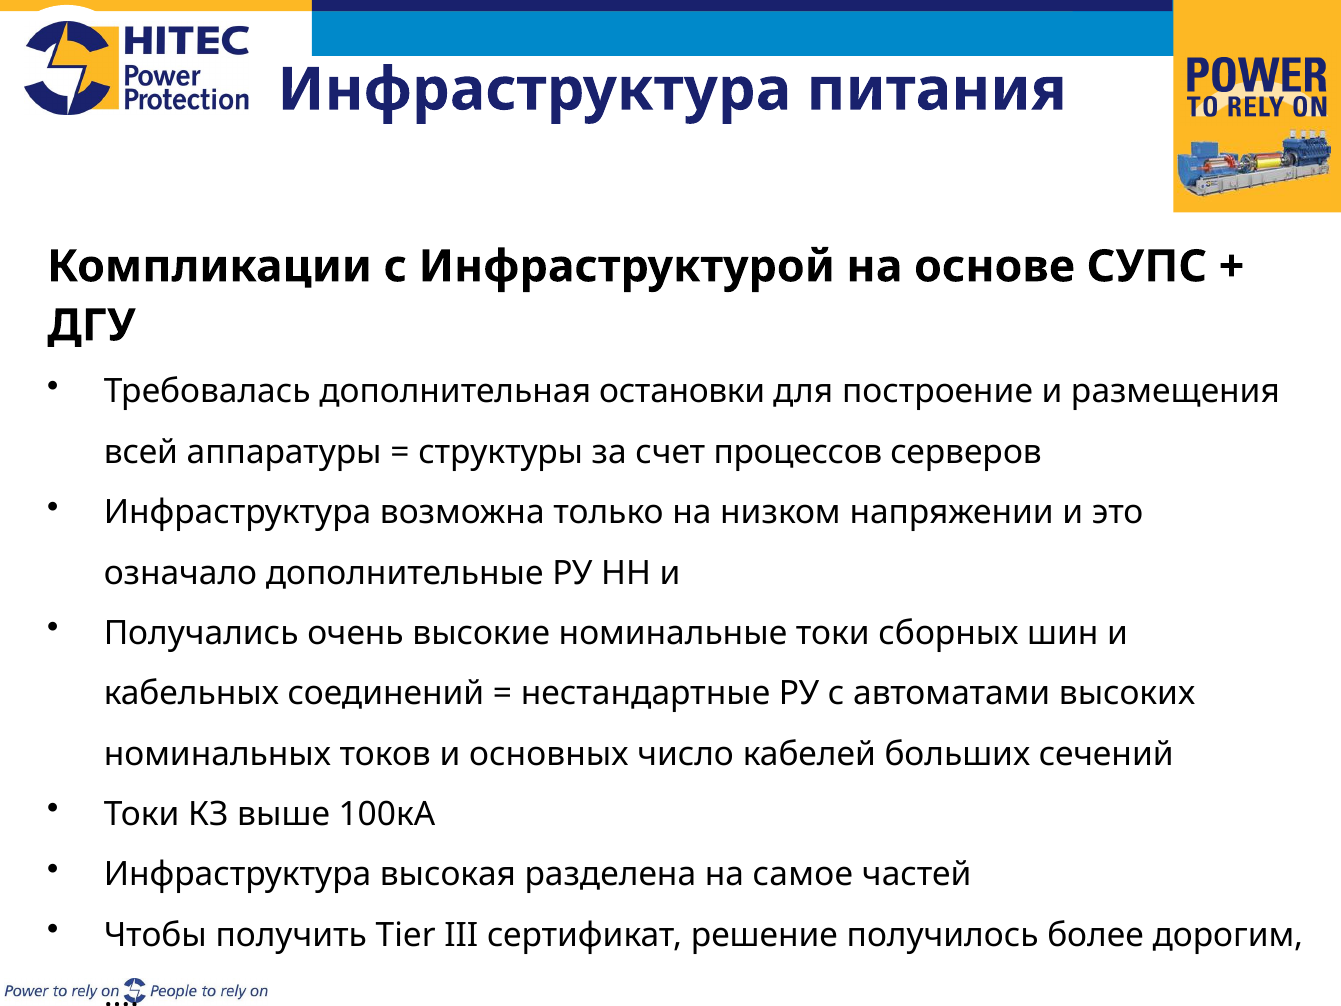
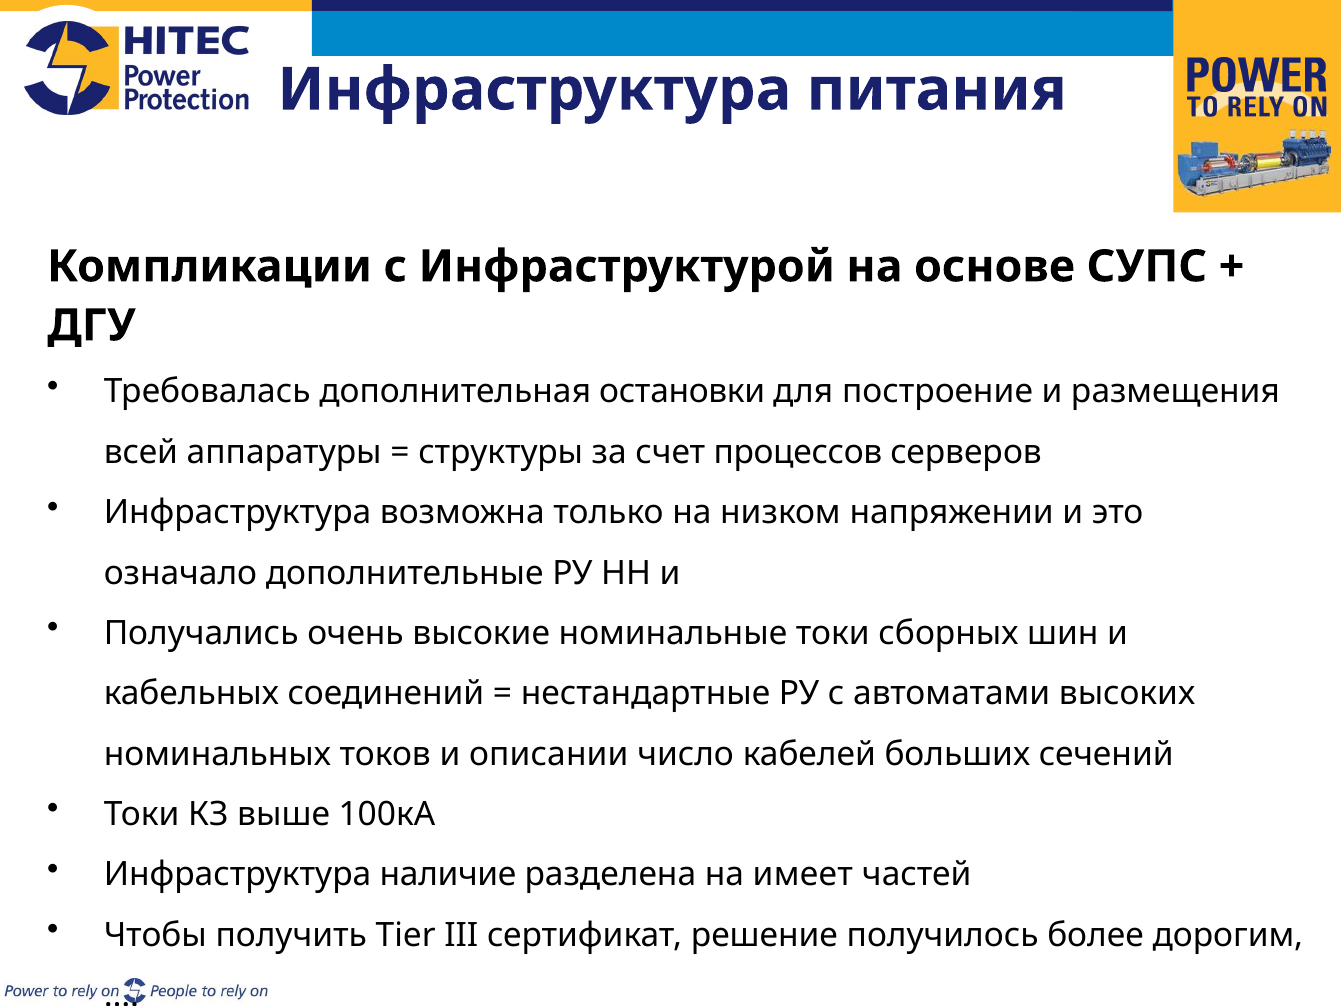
основных: основных -> описании
высокая: высокая -> наличие
самое: самое -> имеет
